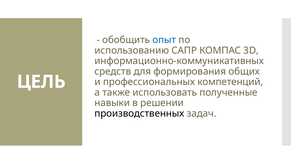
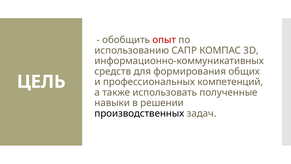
опыт colour: blue -> red
